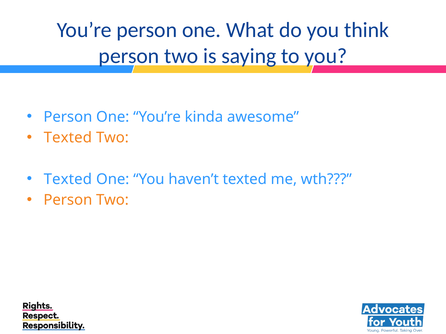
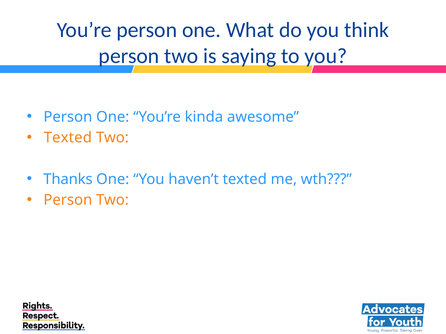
Texted at (68, 179): Texted -> Thanks
